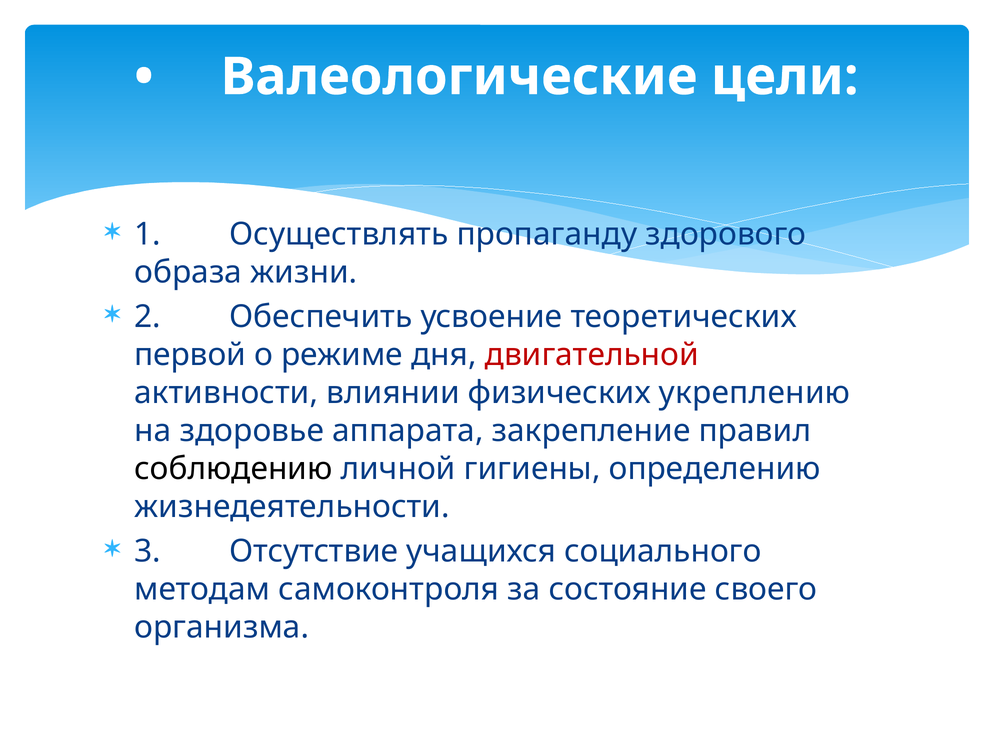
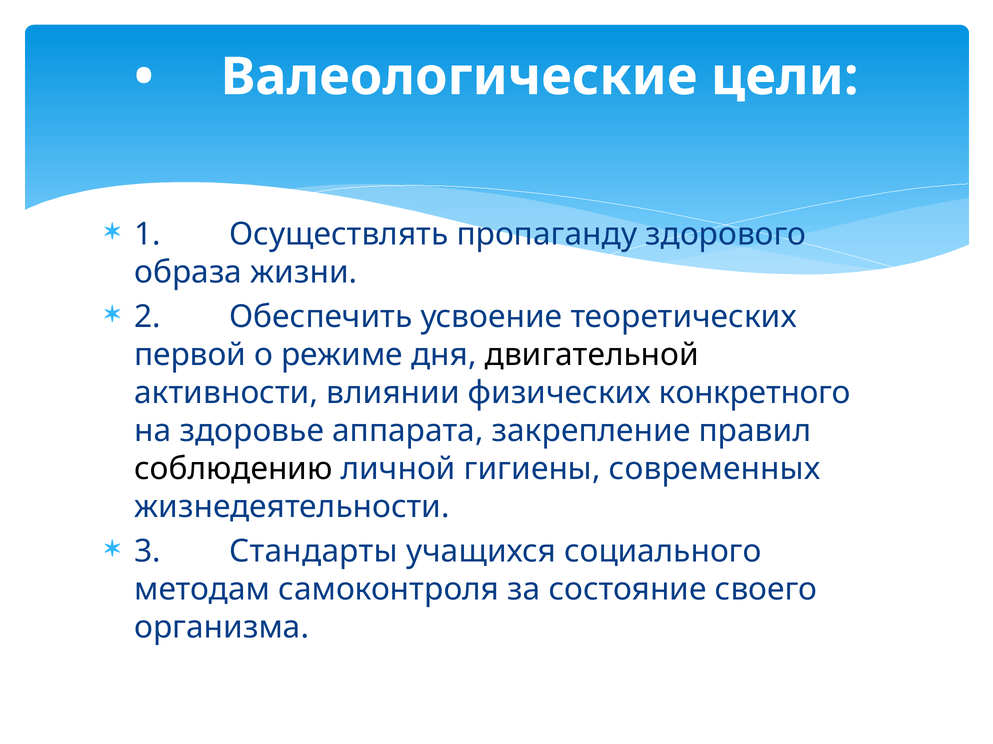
двигательной colour: red -> black
укреплению: укреплению -> конкретного
определению: определению -> современных
Отсутствие: Отсутствие -> Стандарты
